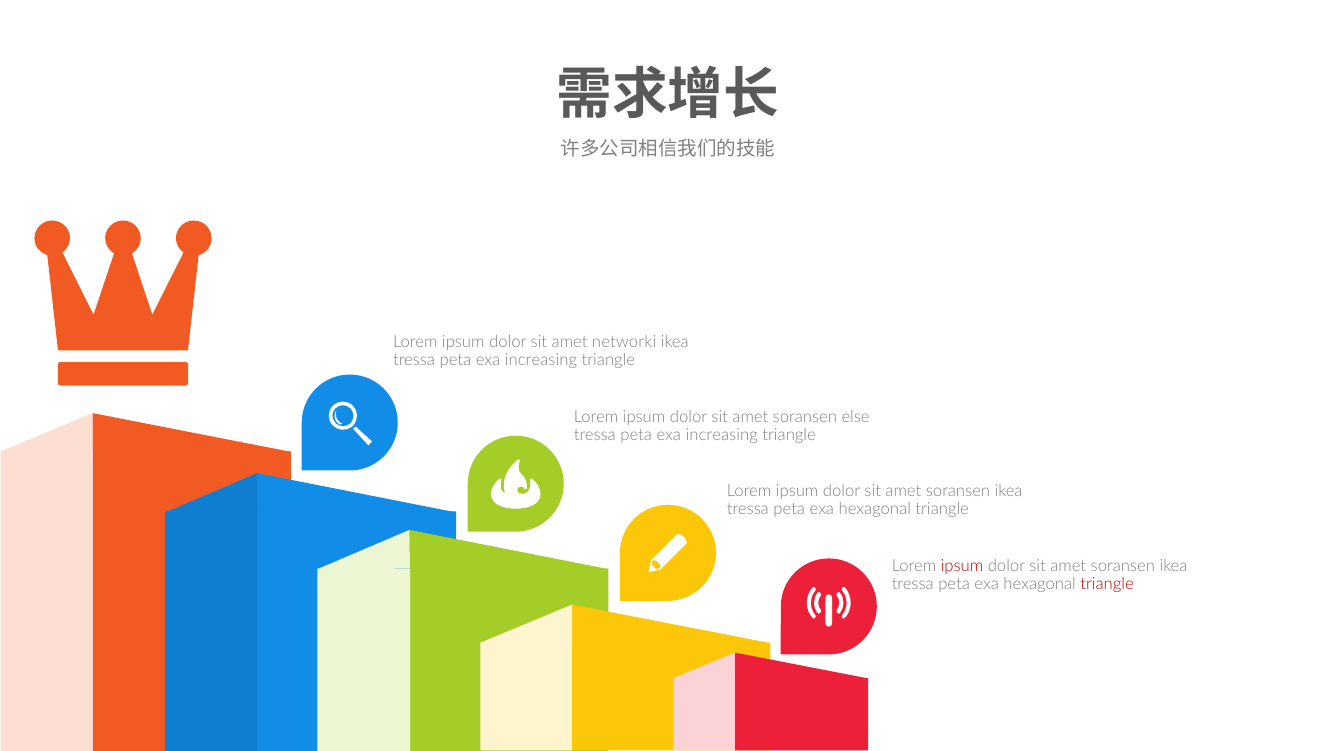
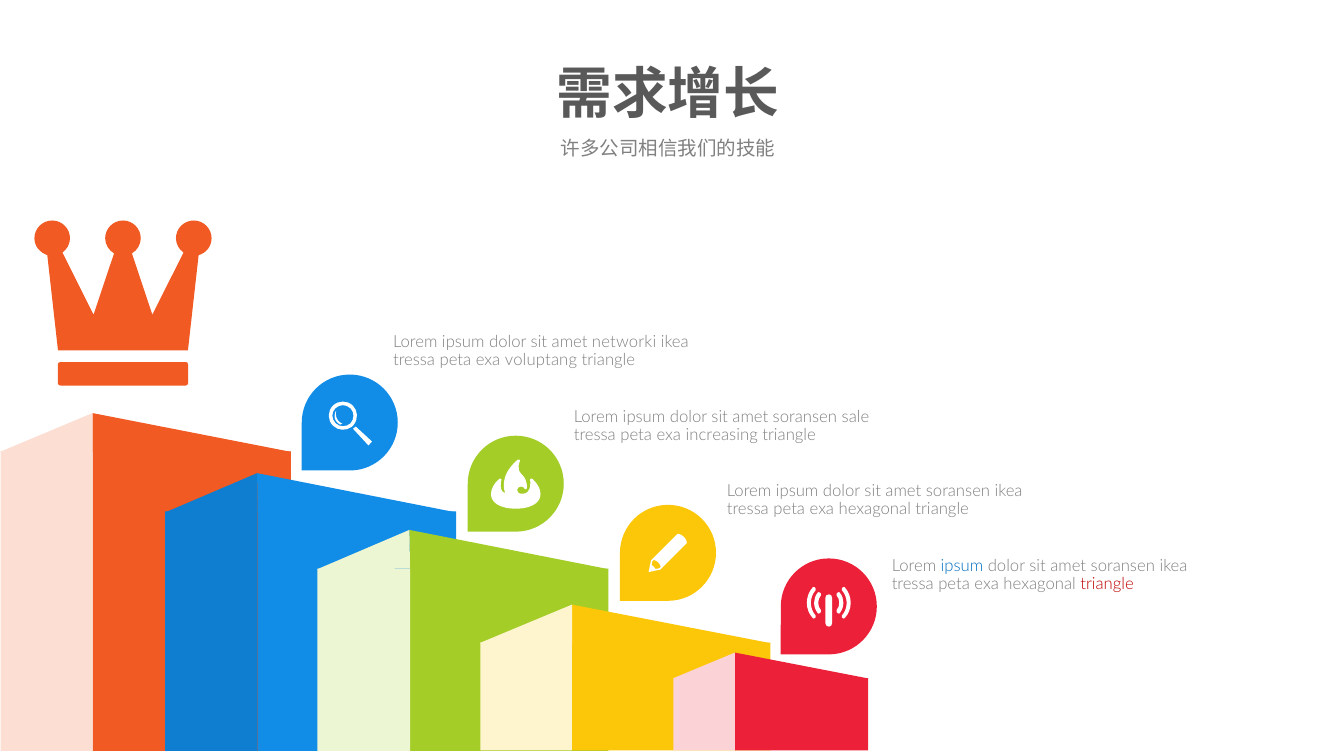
increasing at (541, 361): increasing -> voluptang
else: else -> sale
ipsum at (962, 566) colour: red -> blue
